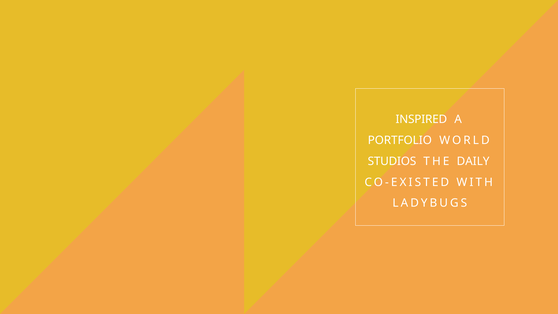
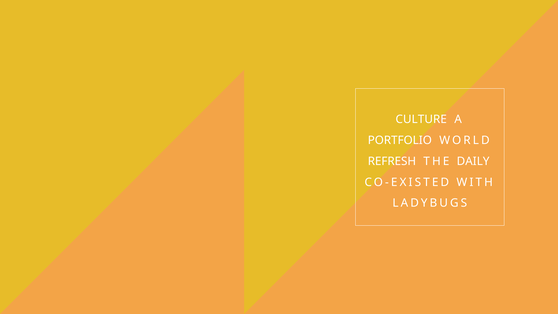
INSPIRED: INSPIRED -> CULTURE
STUDIOS: STUDIOS -> REFRESH
